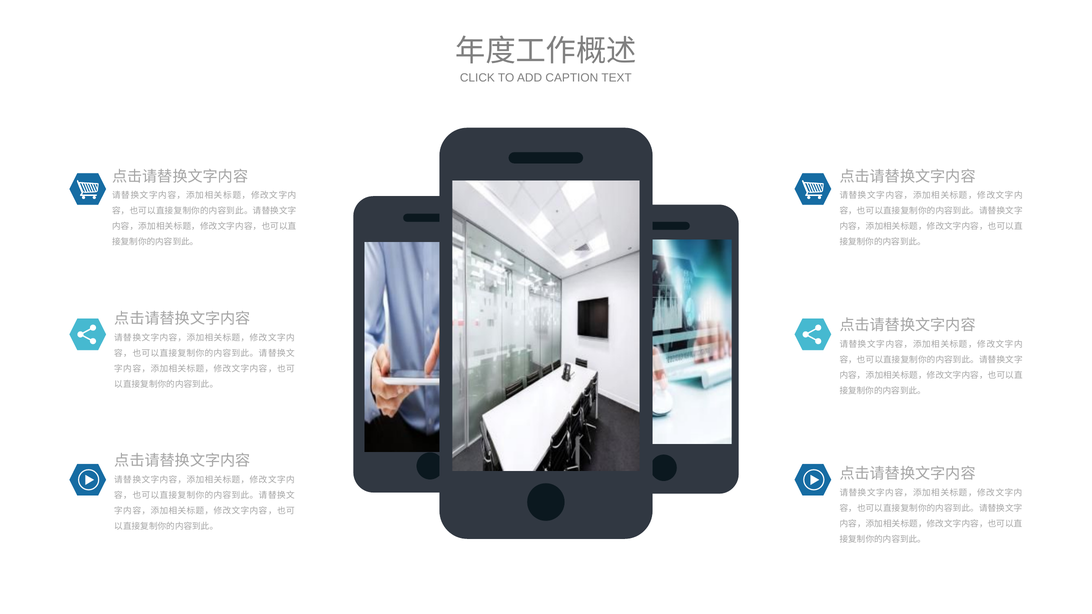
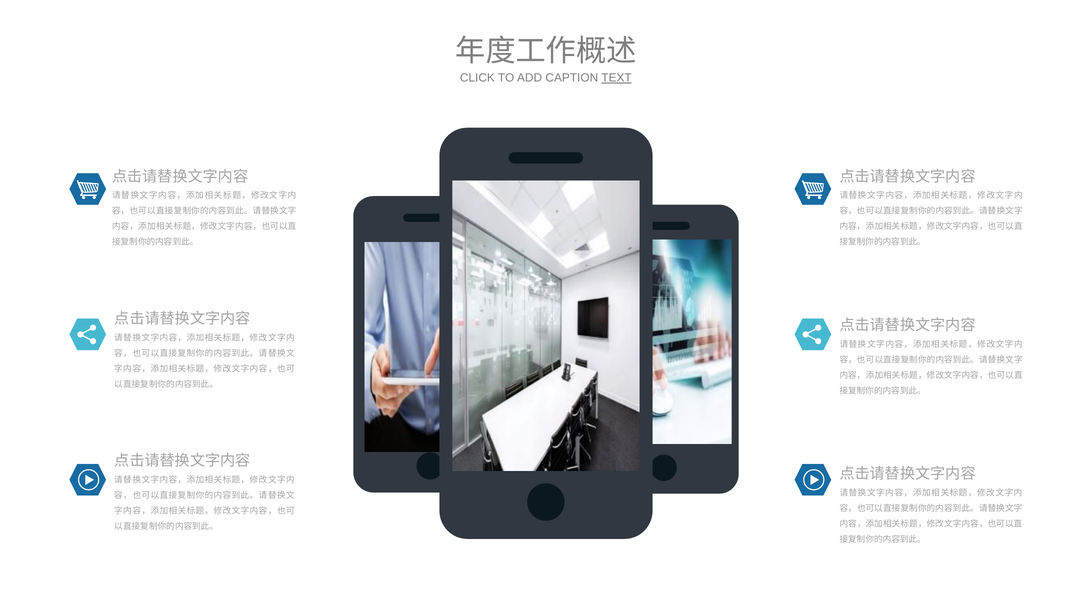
TEXT underline: none -> present
